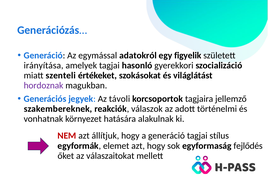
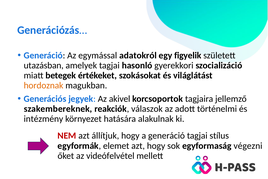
irányítása: irányítása -> utazásban
szenteli: szenteli -> betegek
hordoznak colour: purple -> orange
távoli: távoli -> akivel
vonhatnak: vonhatnak -> intézmény
fejlődés: fejlődés -> végezni
válaszaitokat: válaszaitokat -> videófelvétel
